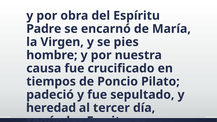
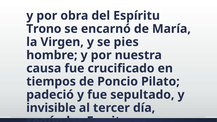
Padre: Padre -> Trono
heredad: heredad -> invisible
